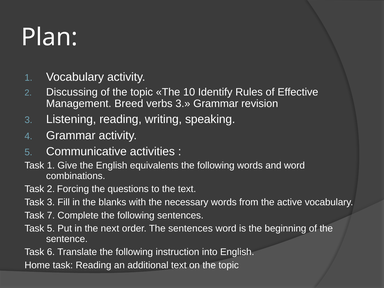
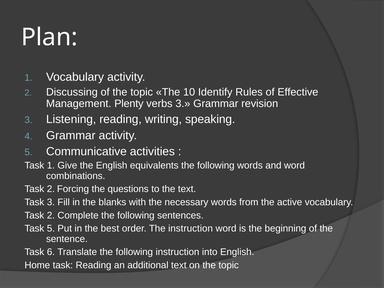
Breed: Breed -> Plenty
7 at (51, 215): 7 -> 2
next: next -> best
The sentences: sentences -> instruction
